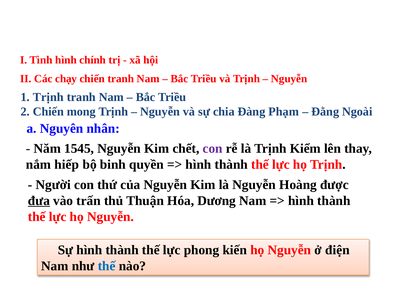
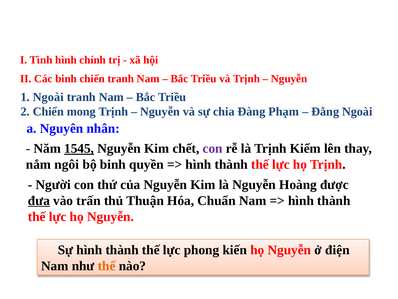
Các chạy: chạy -> binh
1 Trịnh: Trịnh -> Ngoài
1545 underline: none -> present
hiếp: hiếp -> ngôi
Dương: Dương -> Chuẩn
thế at (107, 266) colour: blue -> orange
